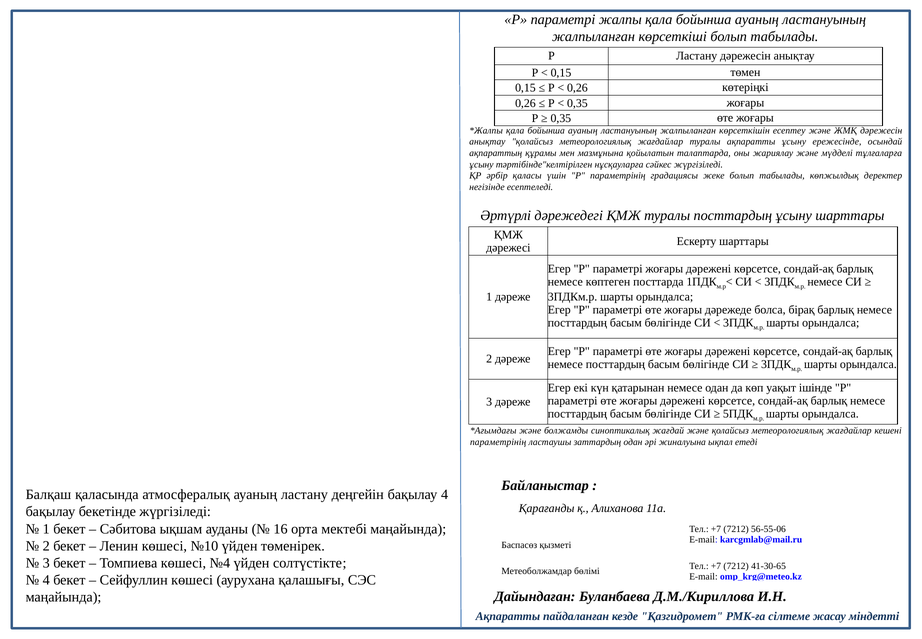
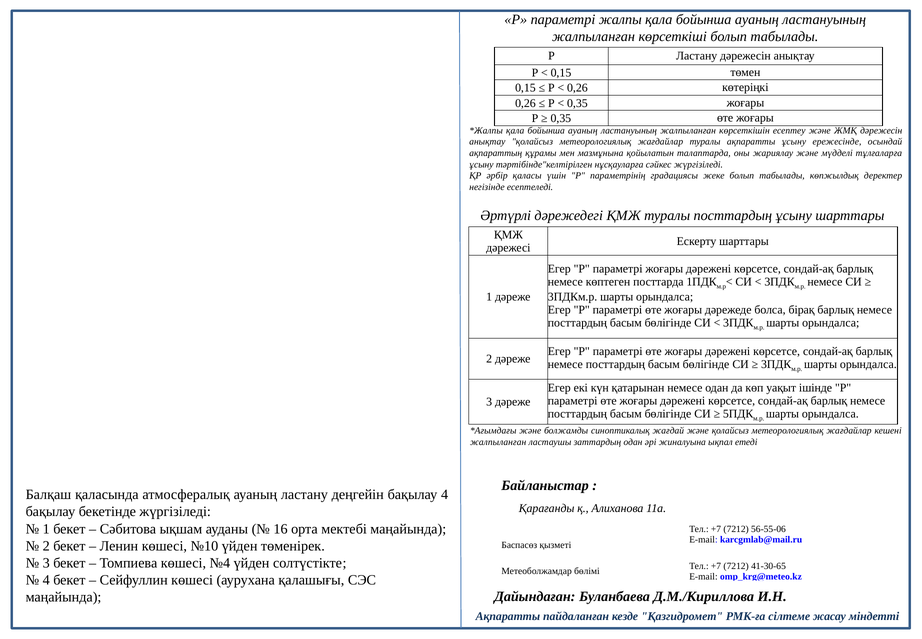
параметрінің at (498, 442): параметрінің -> жалпыланған
